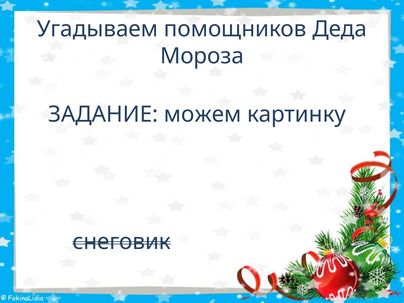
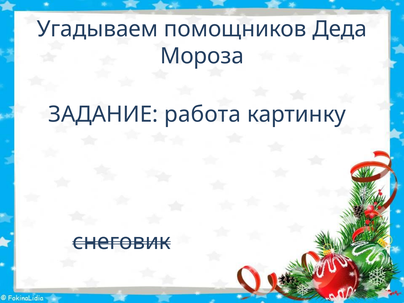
можем: можем -> работа
